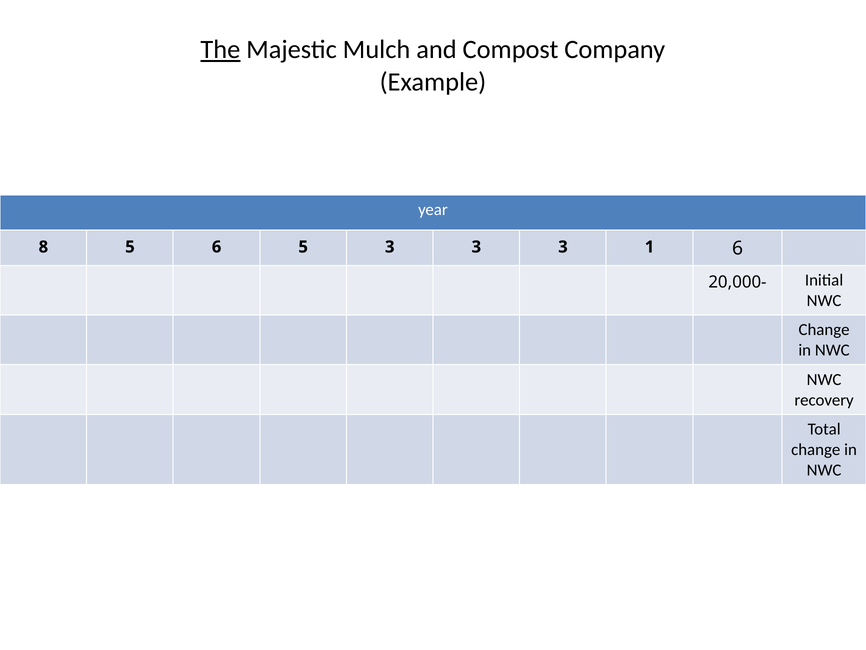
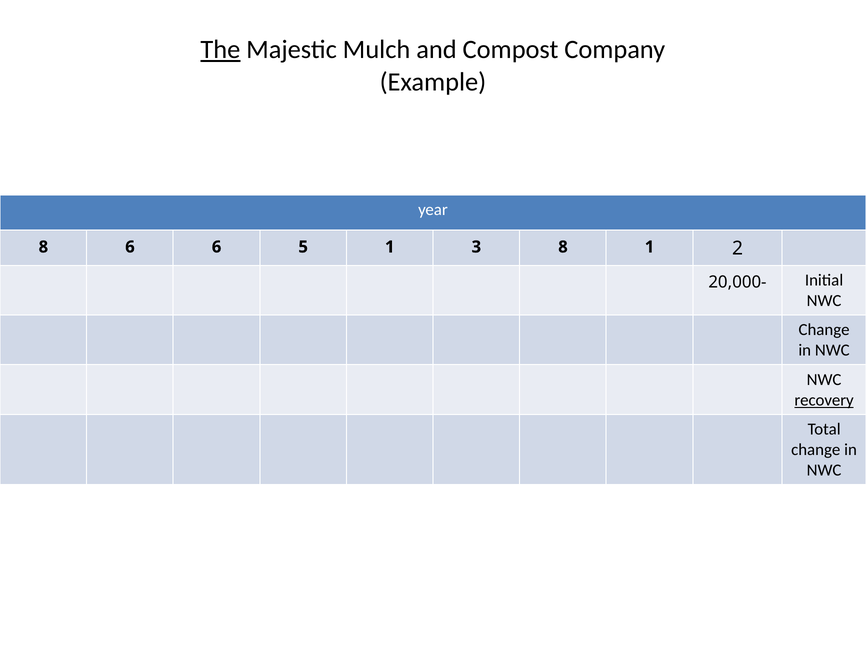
8 5: 5 -> 6
5 3: 3 -> 1
3 at (563, 247): 3 -> 8
1 6: 6 -> 2
recovery underline: none -> present
